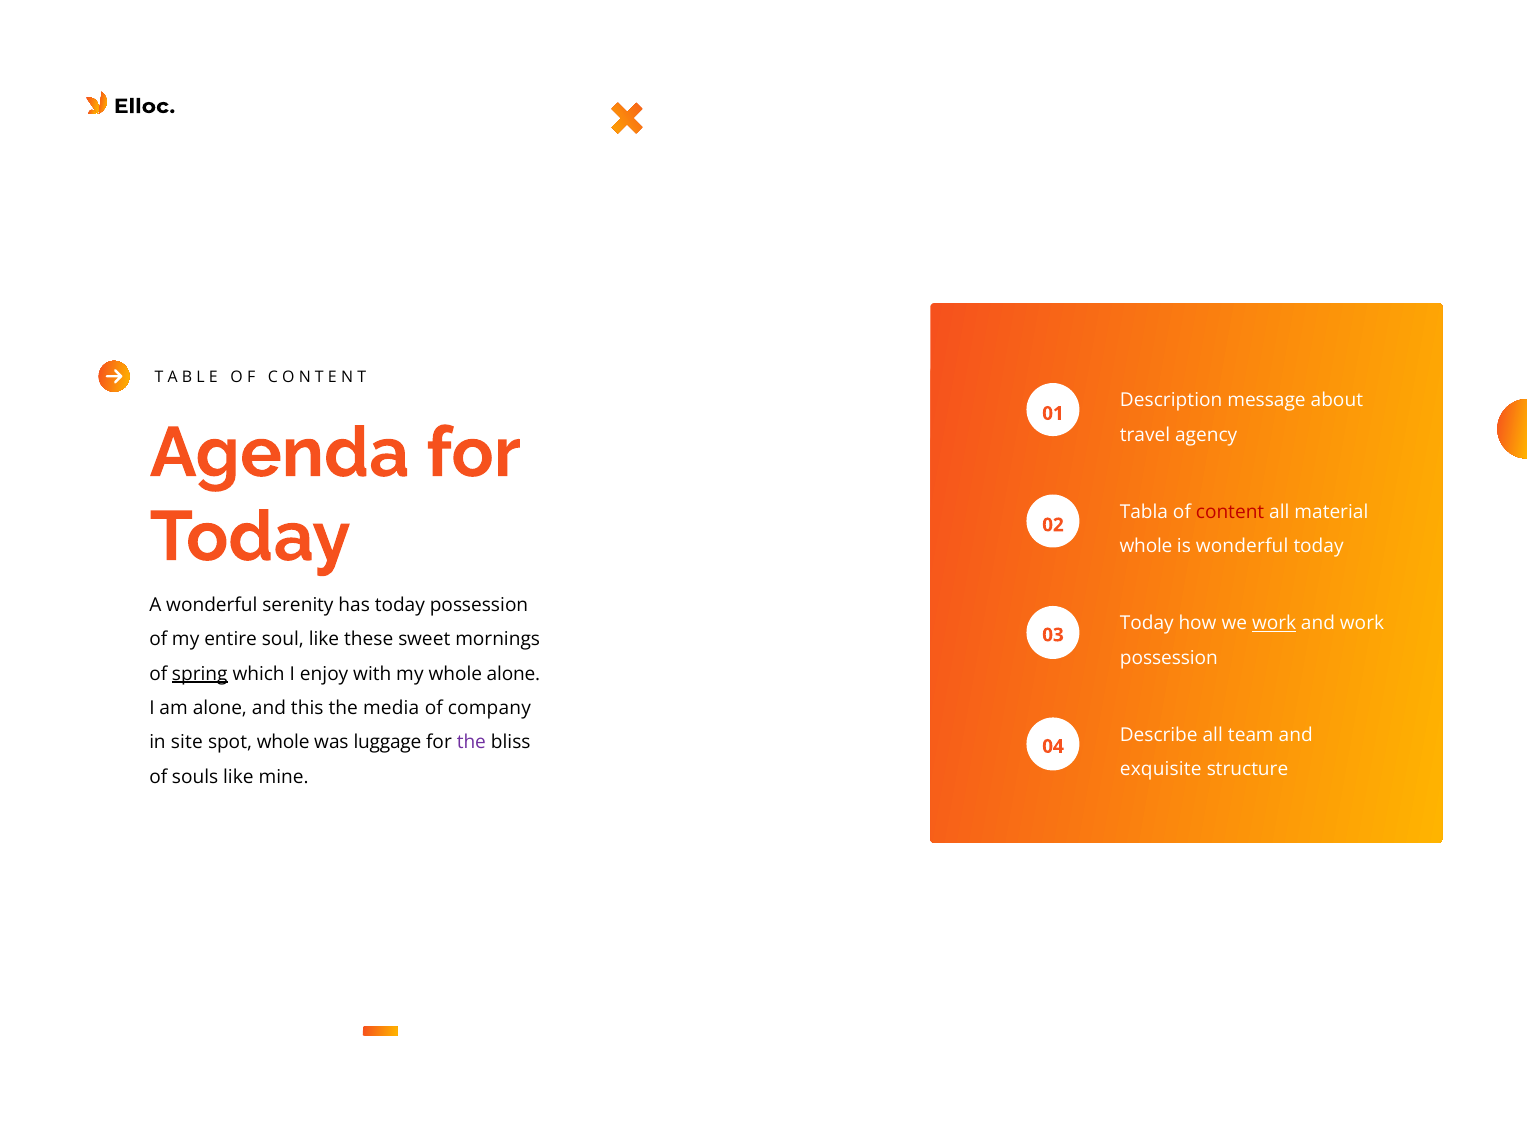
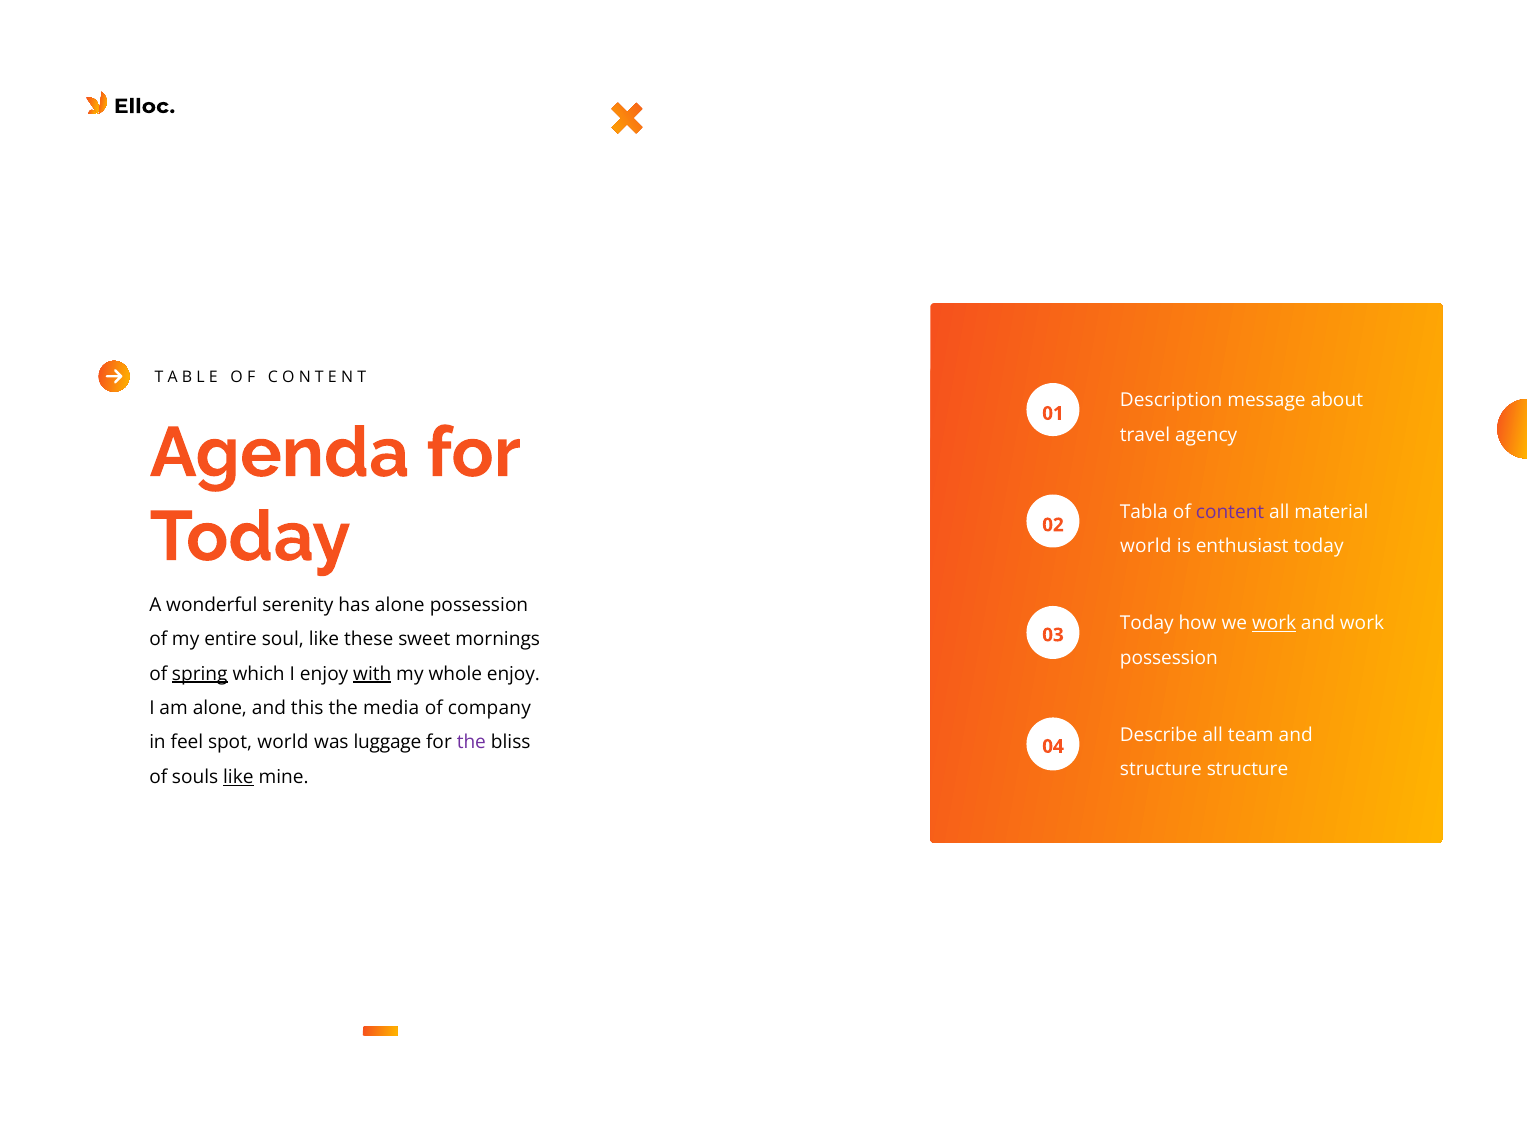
content colour: red -> purple
whole at (1146, 546): whole -> world
is wonderful: wonderful -> enthusiast
has today: today -> alone
with underline: none -> present
whole alone: alone -> enjoy
site: site -> feel
spot whole: whole -> world
exquisite at (1161, 769): exquisite -> structure
like at (238, 777) underline: none -> present
